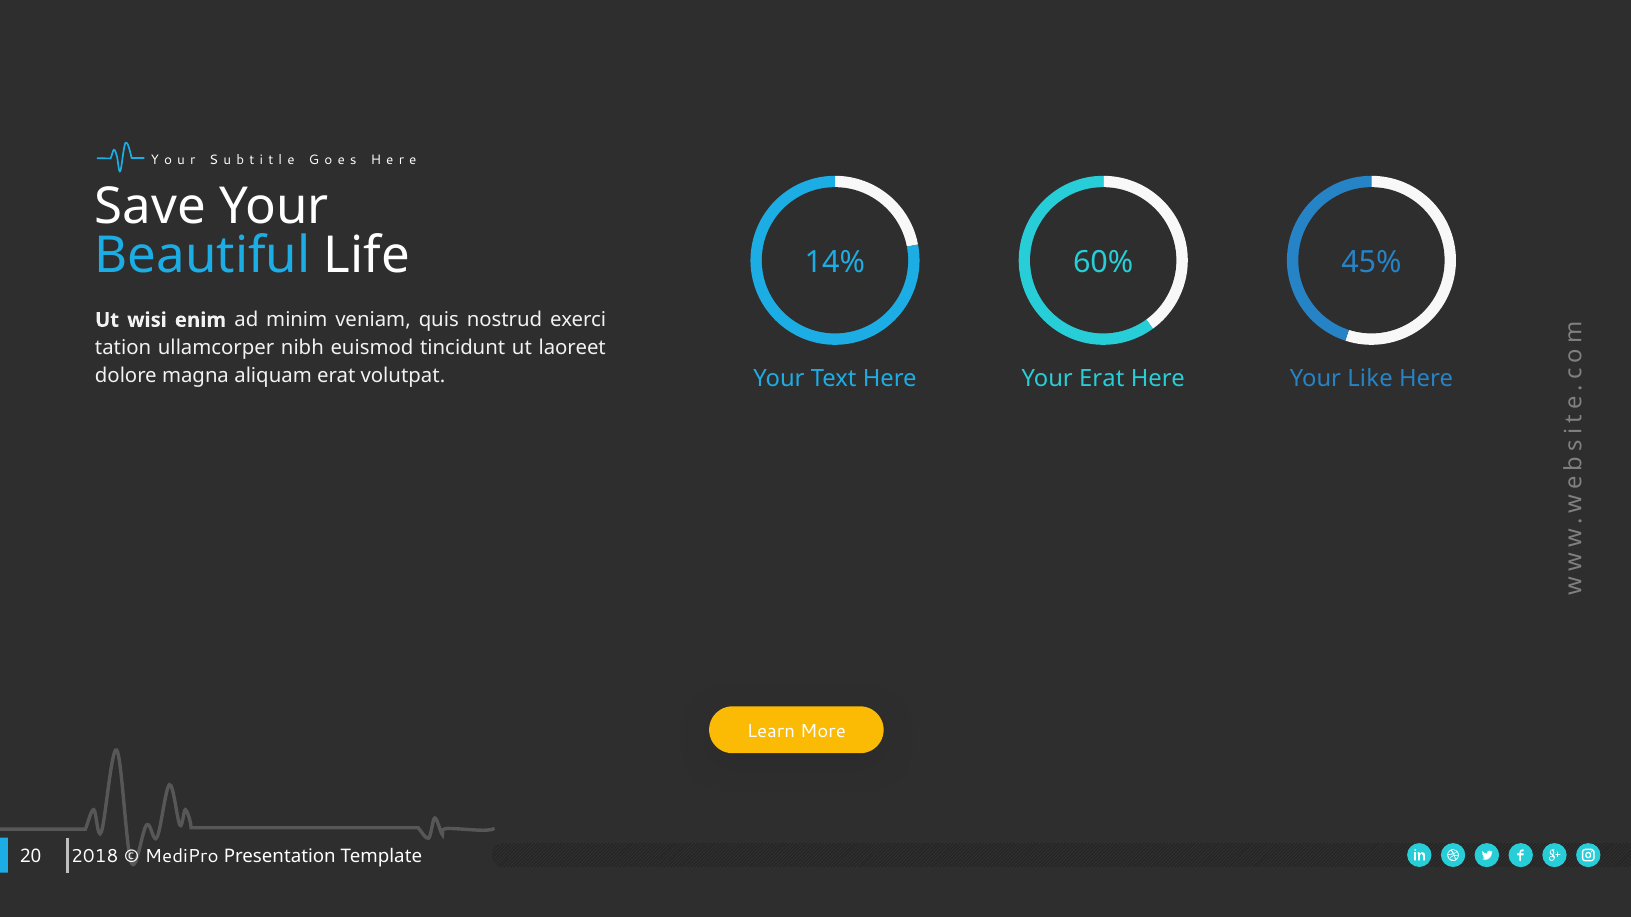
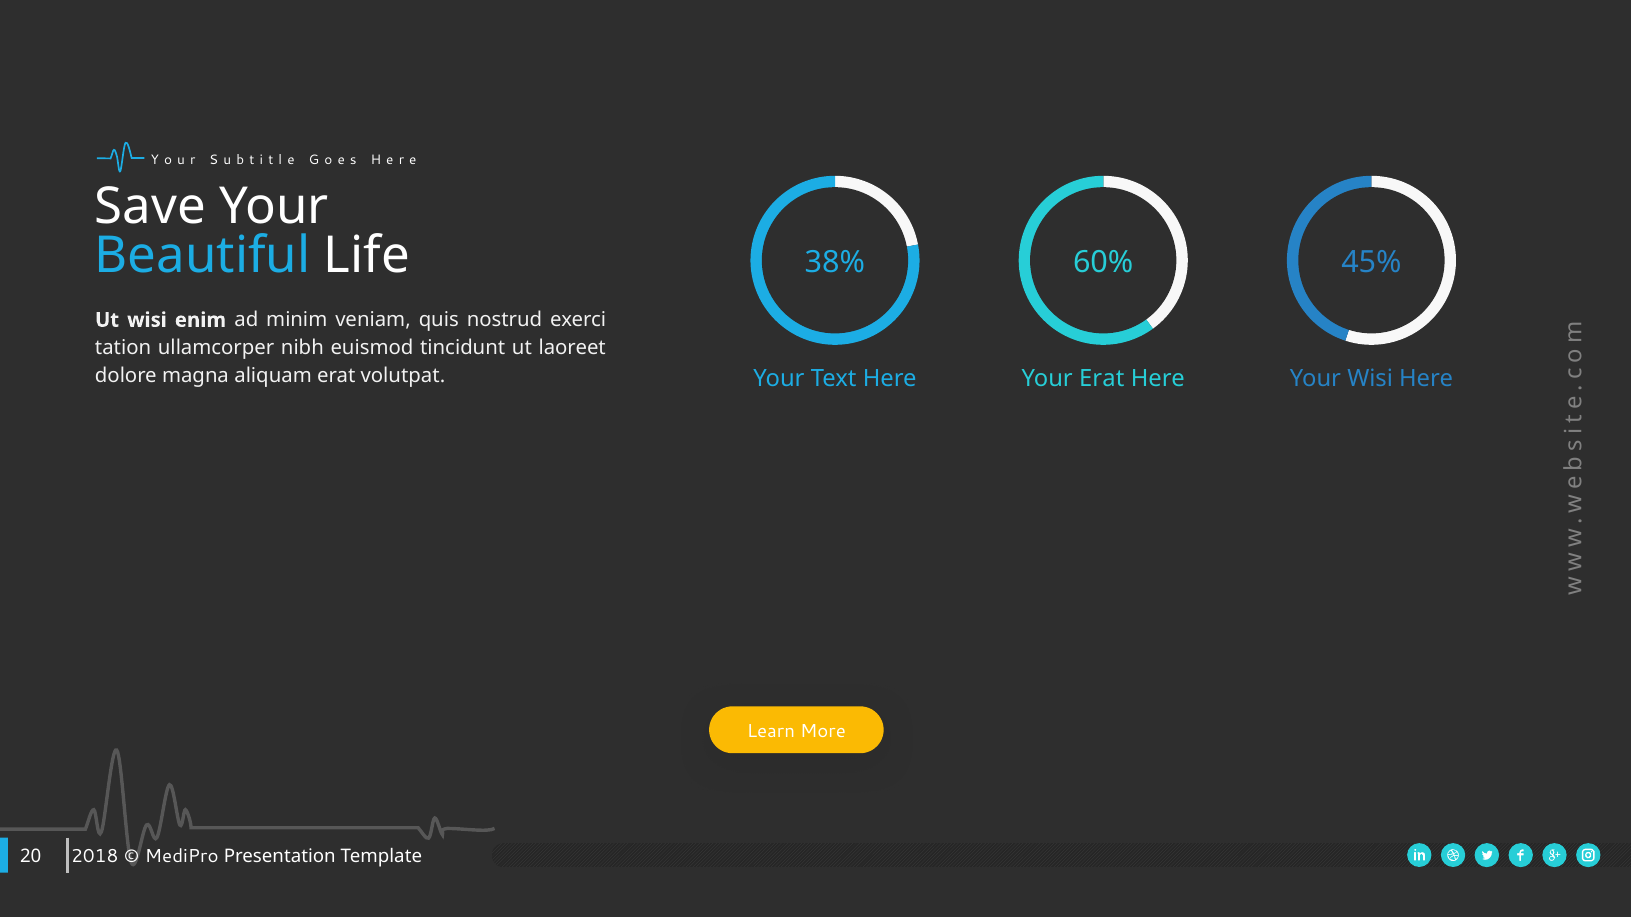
14%: 14% -> 38%
Your Like: Like -> Wisi
